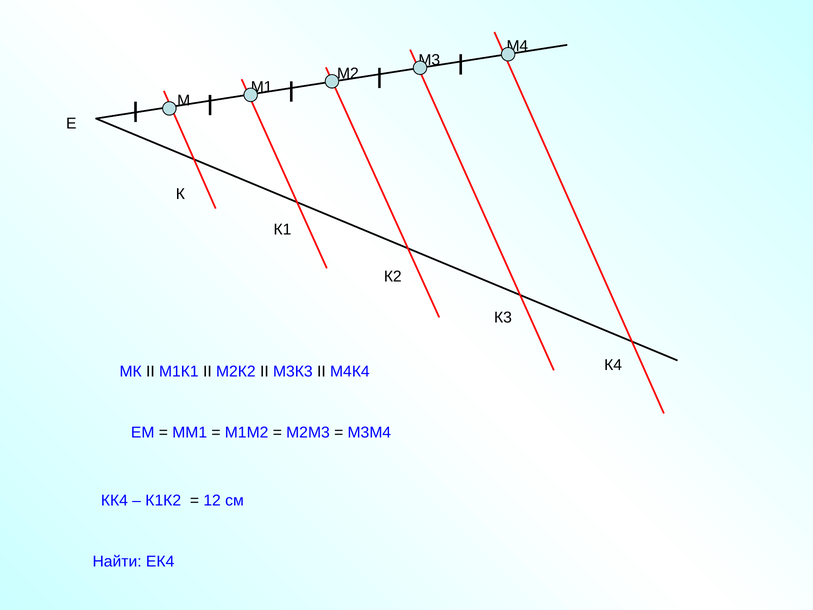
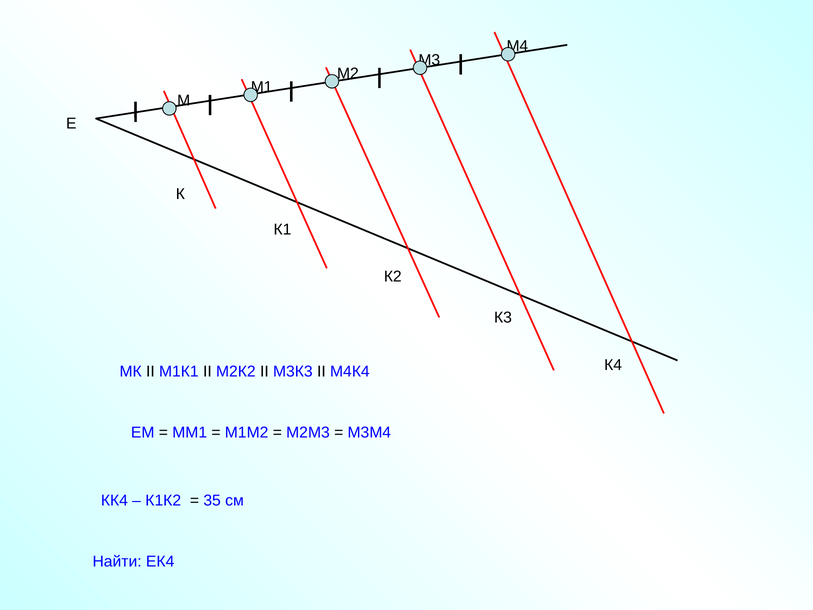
12: 12 -> 35
